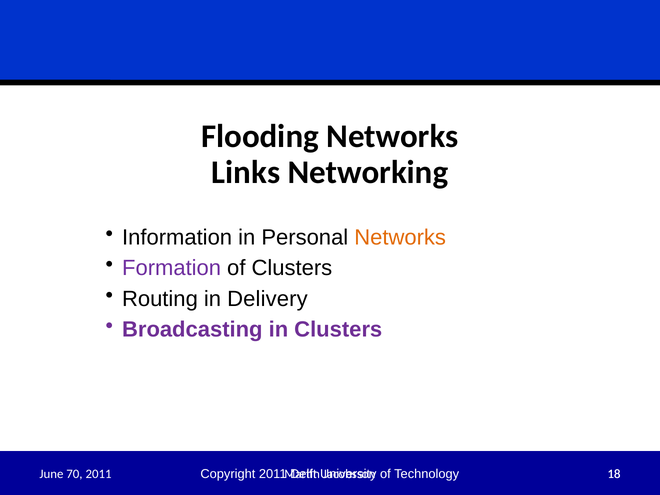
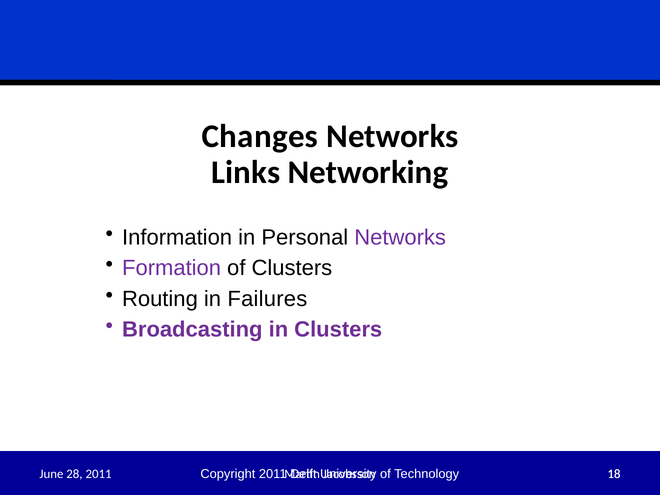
Flooding: Flooding -> Changes
Networks at (400, 237) colour: orange -> purple
Delivery: Delivery -> Failures
70: 70 -> 28
